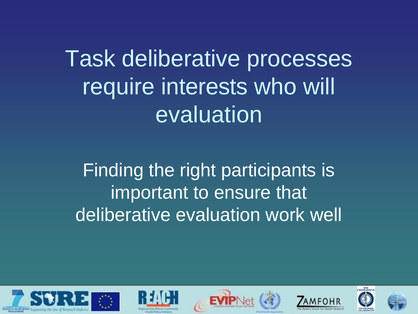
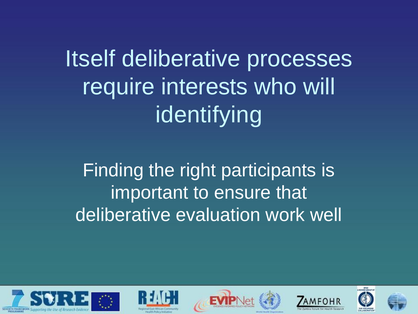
Task: Task -> Itself
evaluation at (209, 115): evaluation -> identifying
